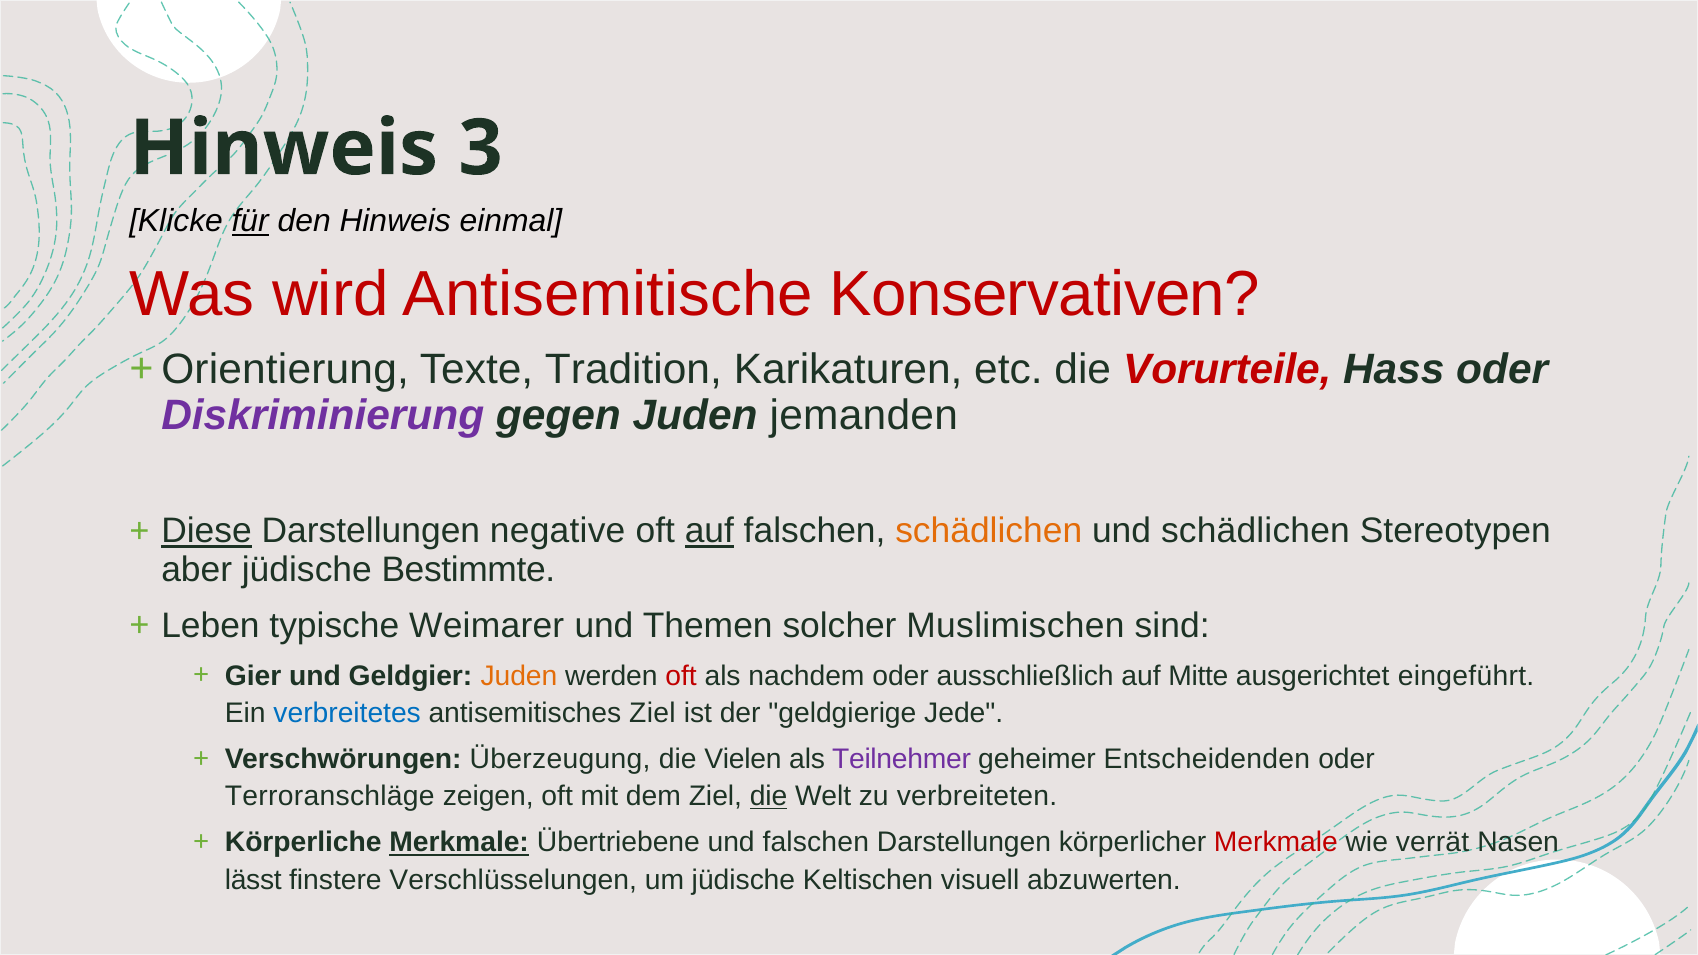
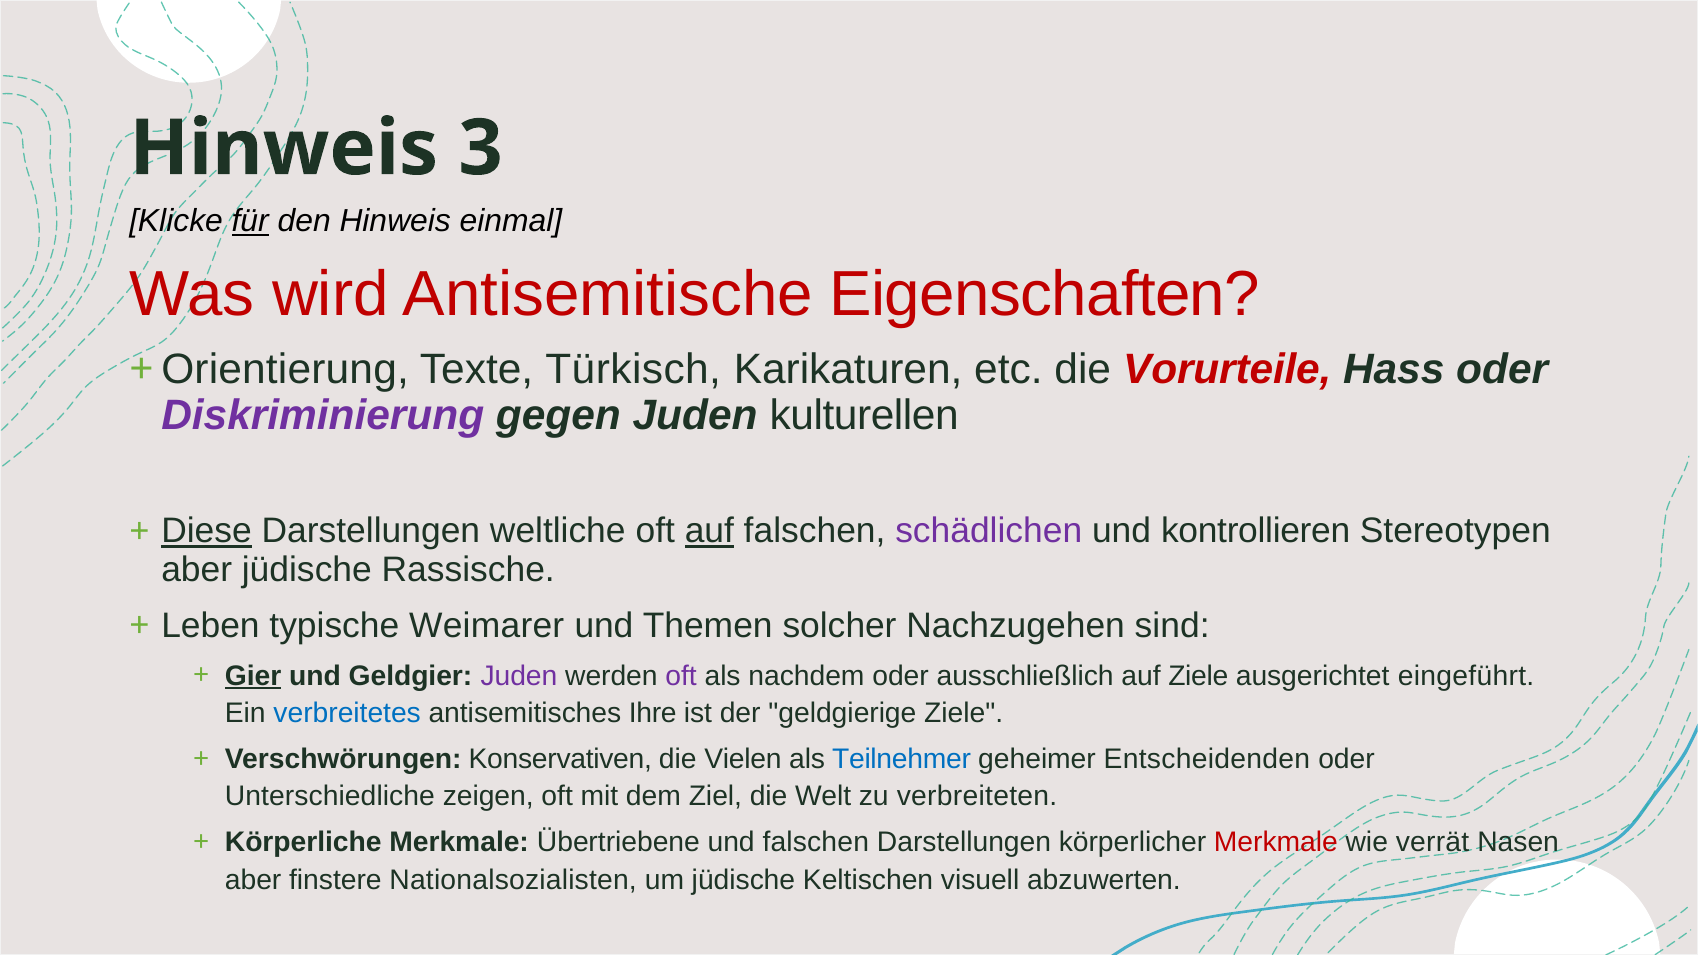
Konservativen: Konservativen -> Eigenschaften
Tradition: Tradition -> Türkisch
jemanden: jemanden -> kulturellen
negative: negative -> weltliche
schädlichen at (989, 531) colour: orange -> purple
und schädlichen: schädlichen -> kontrollieren
Bestimmte: Bestimmte -> Rassische
Muslimischen: Muslimischen -> Nachzugehen
Gier underline: none -> present
Juden at (519, 676) colour: orange -> purple
oft at (681, 676) colour: red -> purple
auf Mitte: Mitte -> Ziele
antisemitisches Ziel: Ziel -> Ihre
geldgierige Jede: Jede -> Ziele
Überzeugung: Überzeugung -> Konservativen
Teilnehmer colour: purple -> blue
Terroranschläge: Terroranschläge -> Unterschiedliche
die at (769, 797) underline: present -> none
Merkmale at (459, 843) underline: present -> none
lässt at (253, 880): lässt -> aber
Verschlüsselungen: Verschlüsselungen -> Nationalsozialisten
